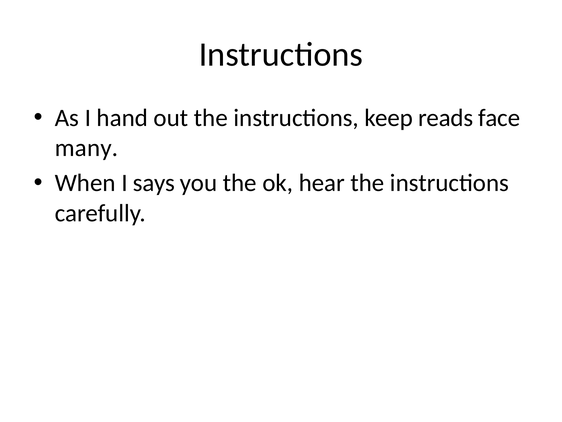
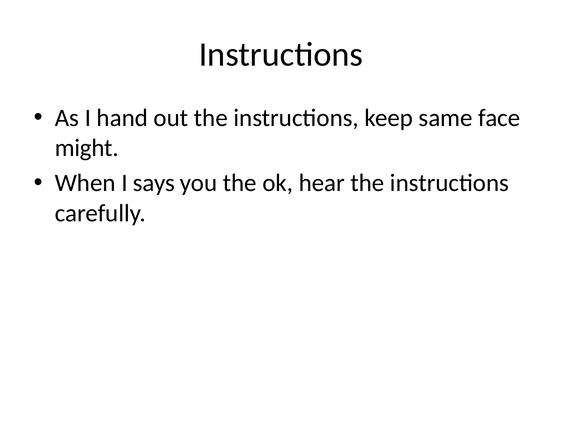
reads: reads -> same
many: many -> might
